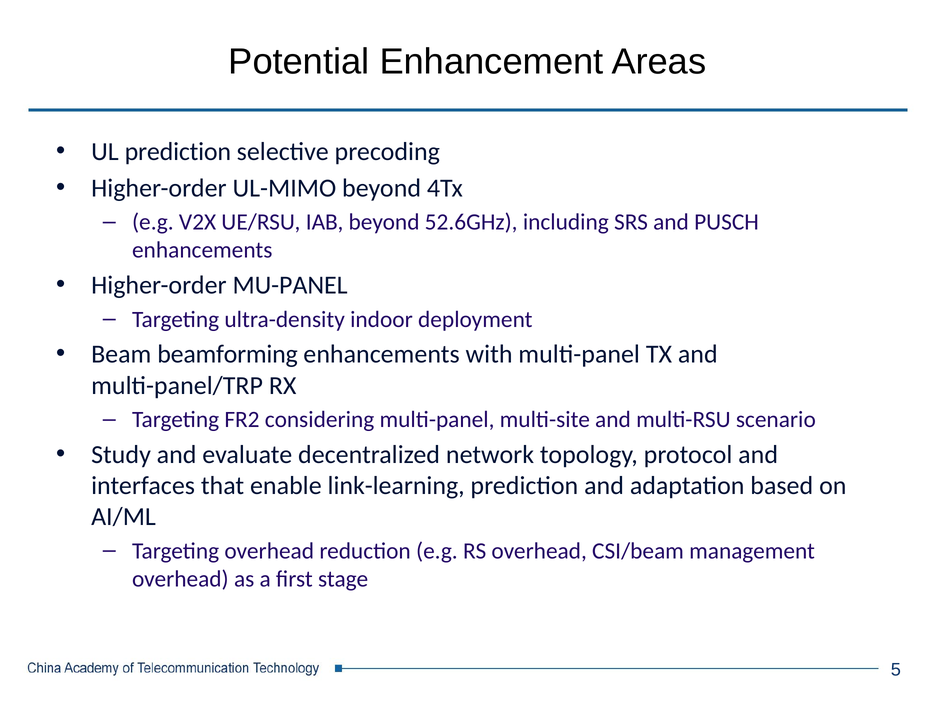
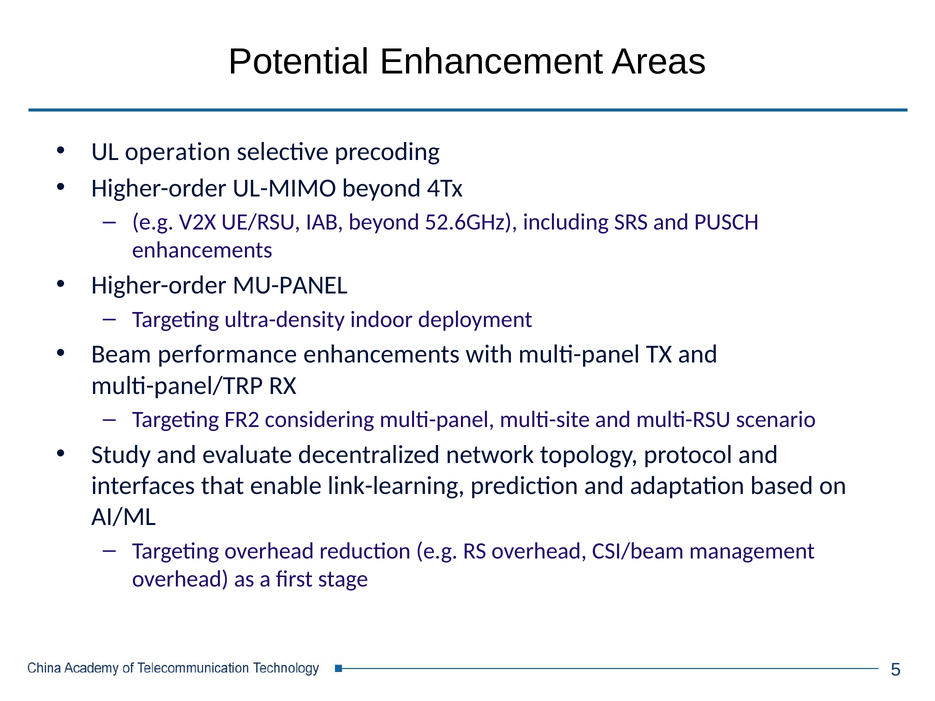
UL prediction: prediction -> operation
beamforming: beamforming -> performance
